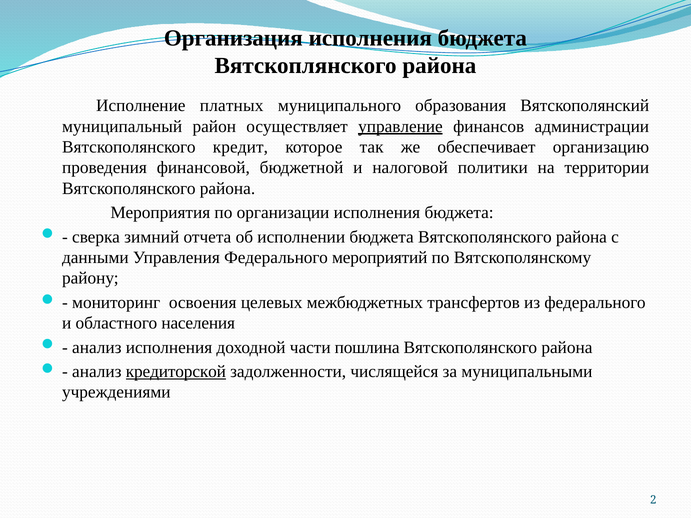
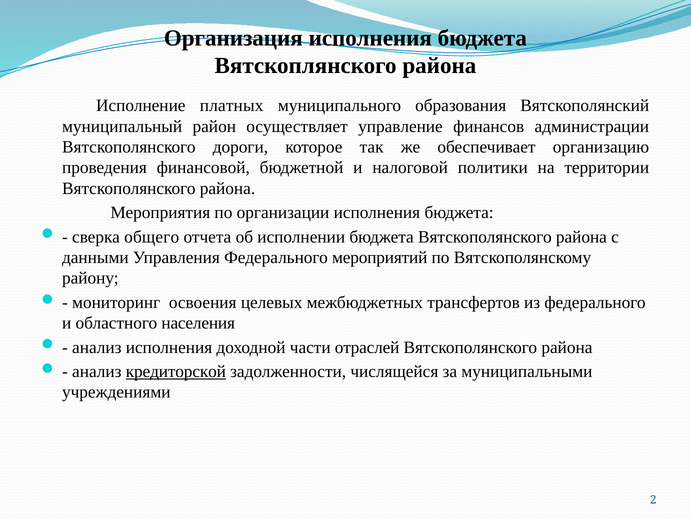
управление underline: present -> none
кредит: кредит -> дороги
зимний: зимний -> общего
пошлина: пошлина -> отраслей
